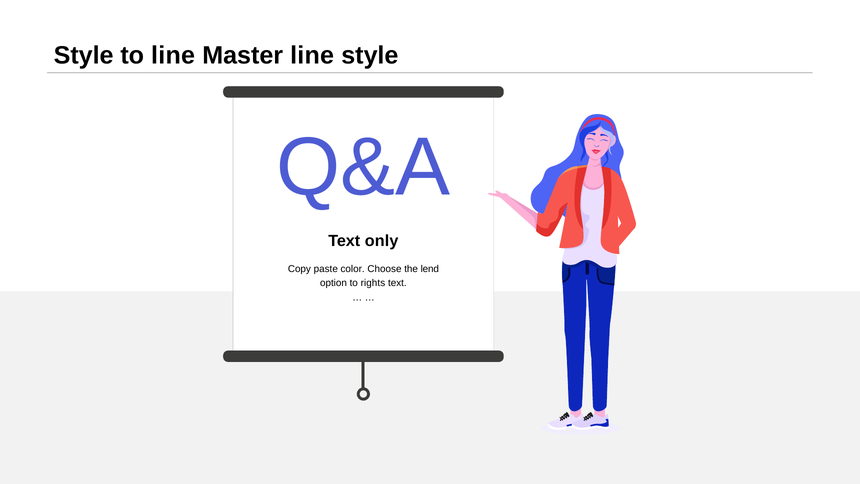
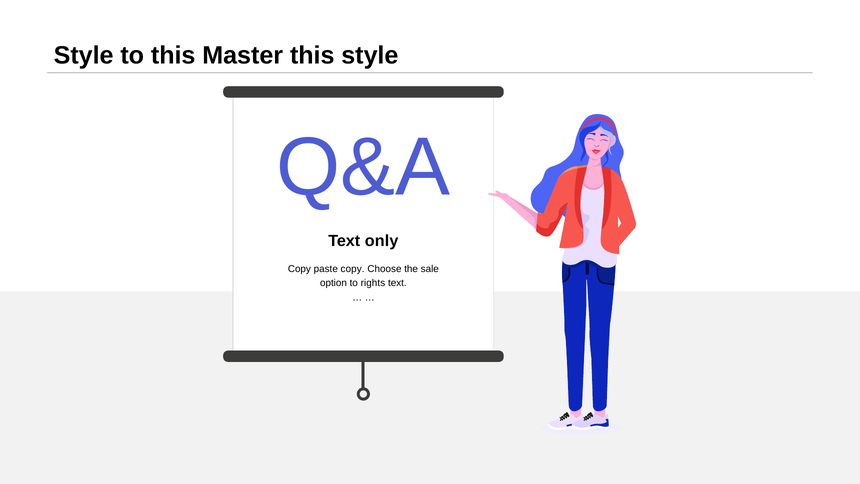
to line: line -> this
Master line: line -> this
paste color: color -> copy
lend: lend -> sale
